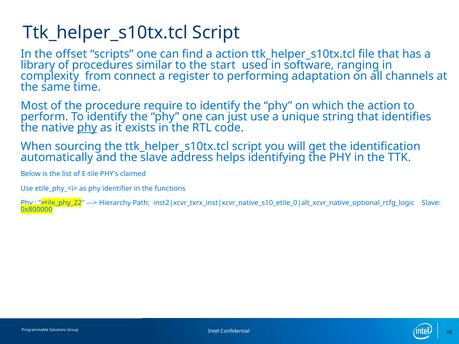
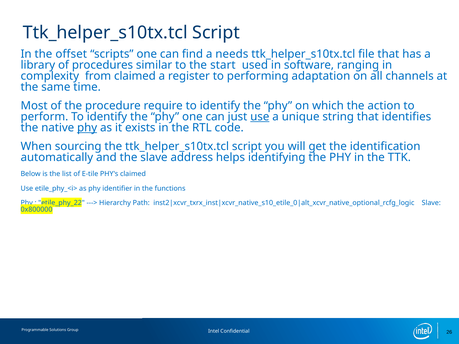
a action: action -> needs
from connect: connect -> claimed
use at (260, 117) underline: none -> present
